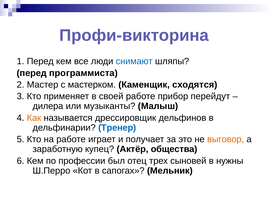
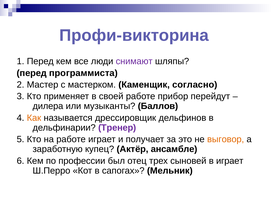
снимают colour: blue -> purple
сходятся: сходятся -> согласно
Малыш: Малыш -> Баллов
Тренер colour: blue -> purple
общества: общества -> ансамбле
в нужны: нужны -> играет
